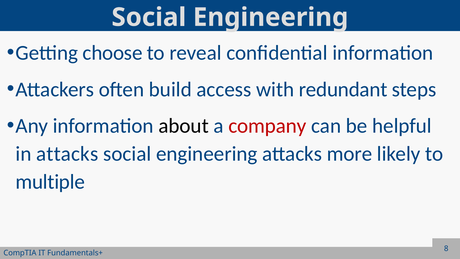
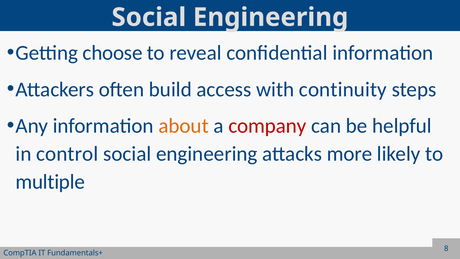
redundant: redundant -> continuity
about colour: black -> orange
in attacks: attacks -> control
